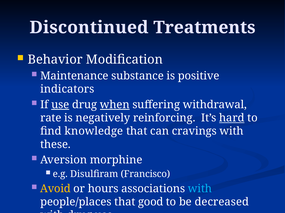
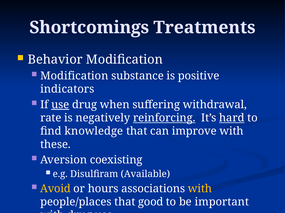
Discontinued: Discontinued -> Shortcomings
Maintenance at (74, 76): Maintenance -> Modification
when underline: present -> none
reinforcing underline: none -> present
cravings: cravings -> improve
morphine: morphine -> coexisting
Francisco: Francisco -> Available
with at (200, 189) colour: light blue -> yellow
decreased: decreased -> important
